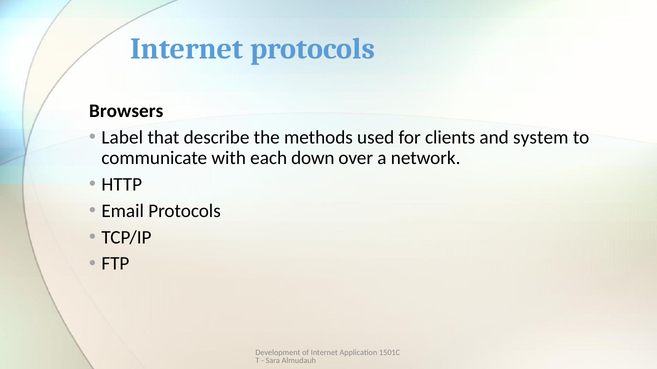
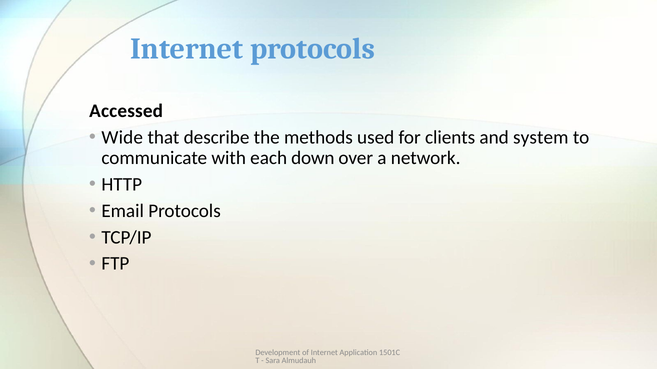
Browsers: Browsers -> Accessed
Label: Label -> Wide
